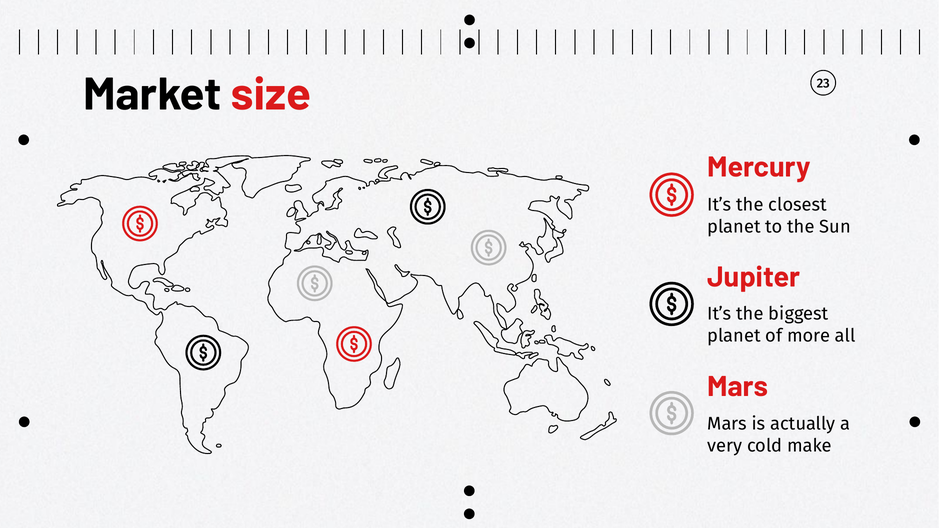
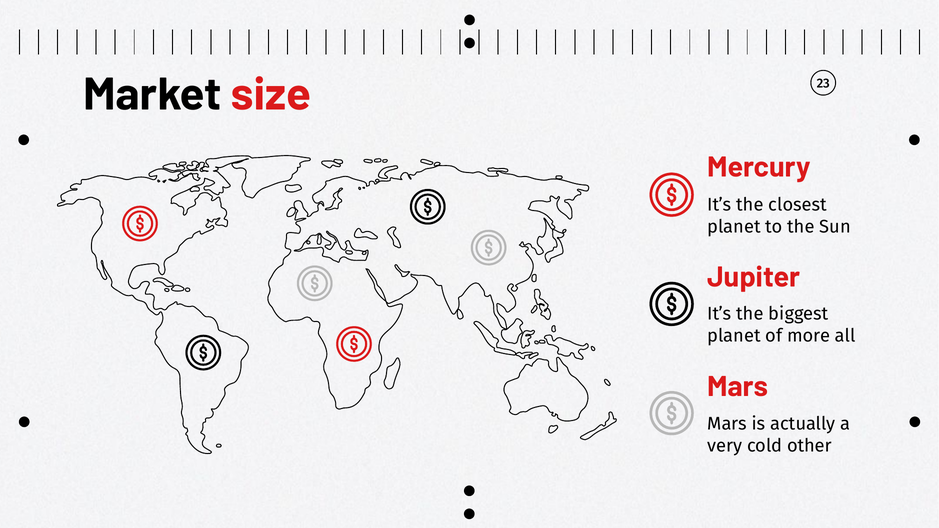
make: make -> other
